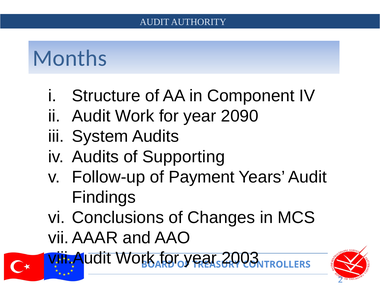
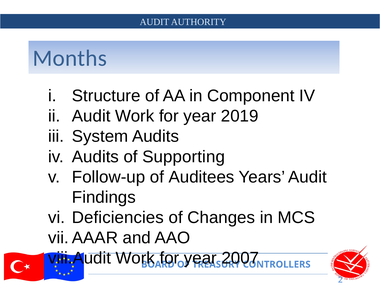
2090: 2090 -> 2019
Payment: Payment -> Auditees
Conclusions: Conclusions -> Deficiencies
2003: 2003 -> 2007
